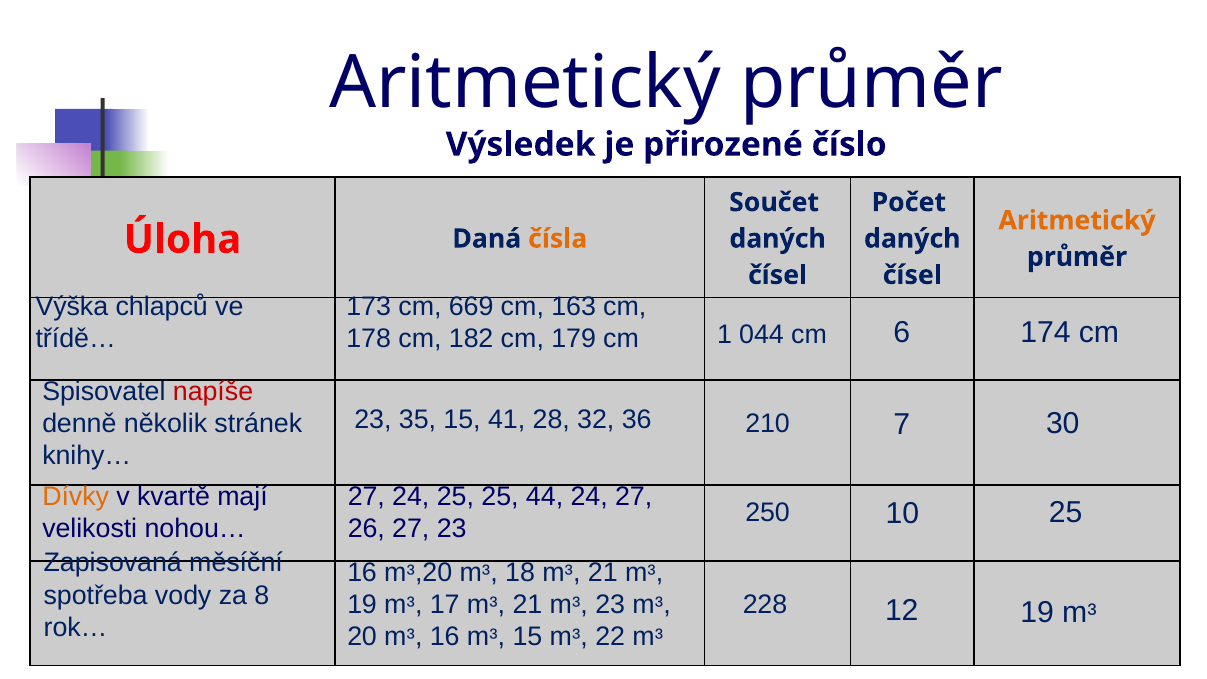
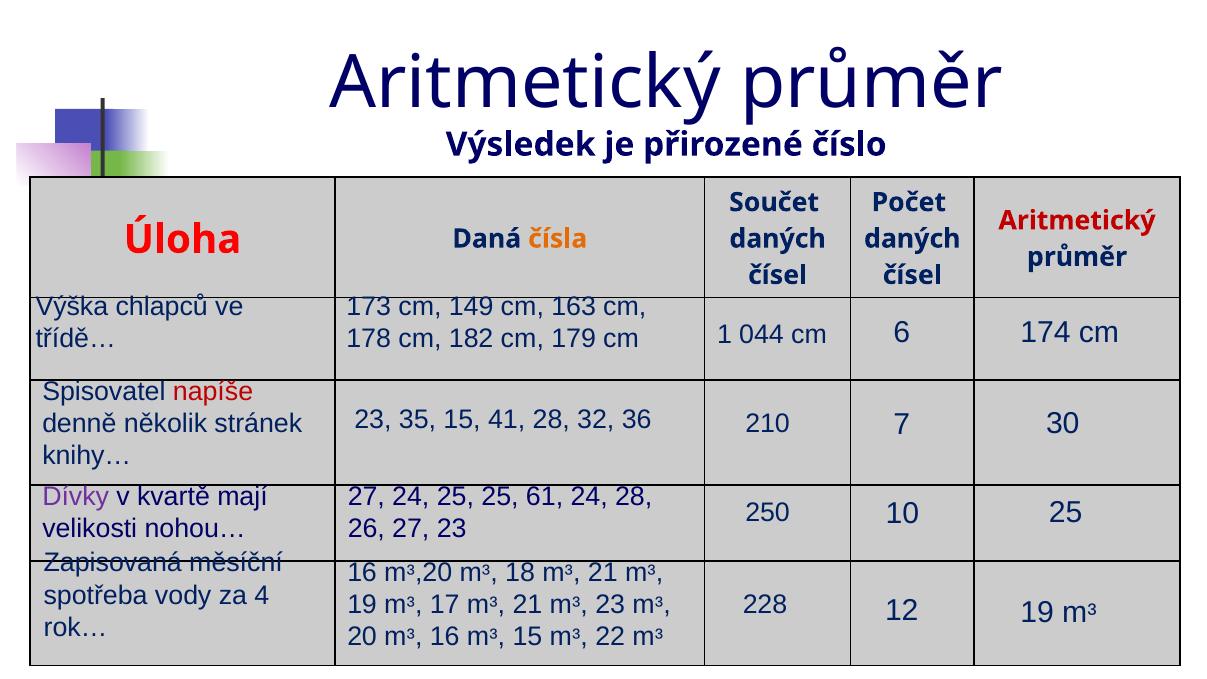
Aritmetický at (1077, 221) colour: orange -> red
669: 669 -> 149
Dívky colour: orange -> purple
44: 44 -> 61
24 27: 27 -> 28
8: 8 -> 4
